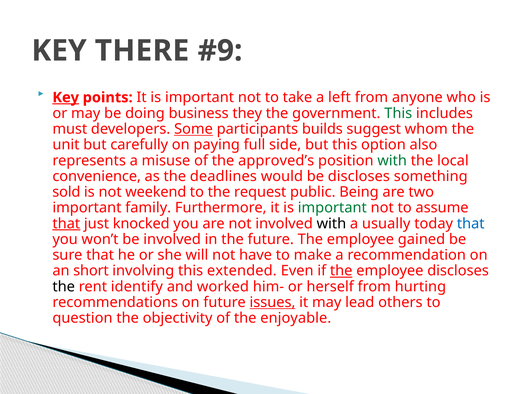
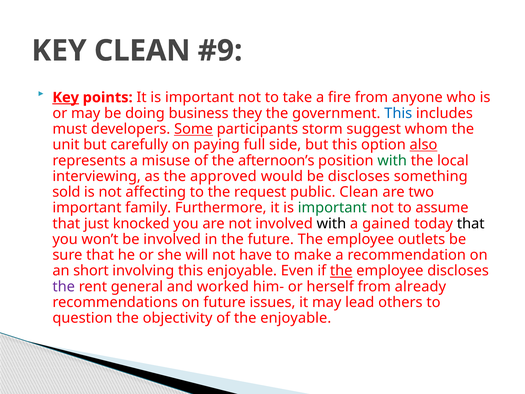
KEY THERE: THERE -> CLEAN
left: left -> fire
This at (398, 113) colour: green -> blue
builds: builds -> storm
also underline: none -> present
approved’s: approved’s -> afternoon’s
convenience: convenience -> interviewing
deadlines: deadlines -> approved
weekend: weekend -> affecting
public Being: Being -> Clean
that at (66, 223) underline: present -> none
usually: usually -> gained
that at (471, 223) colour: blue -> black
gained: gained -> outlets
this extended: extended -> enjoyable
the at (64, 286) colour: black -> purple
identify: identify -> general
hurting: hurting -> already
issues underline: present -> none
